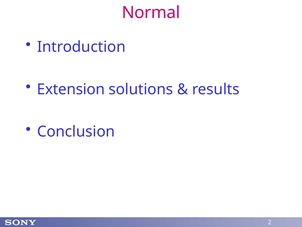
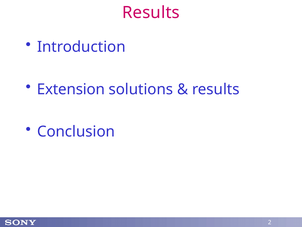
Normal at (151, 12): Normal -> Results
